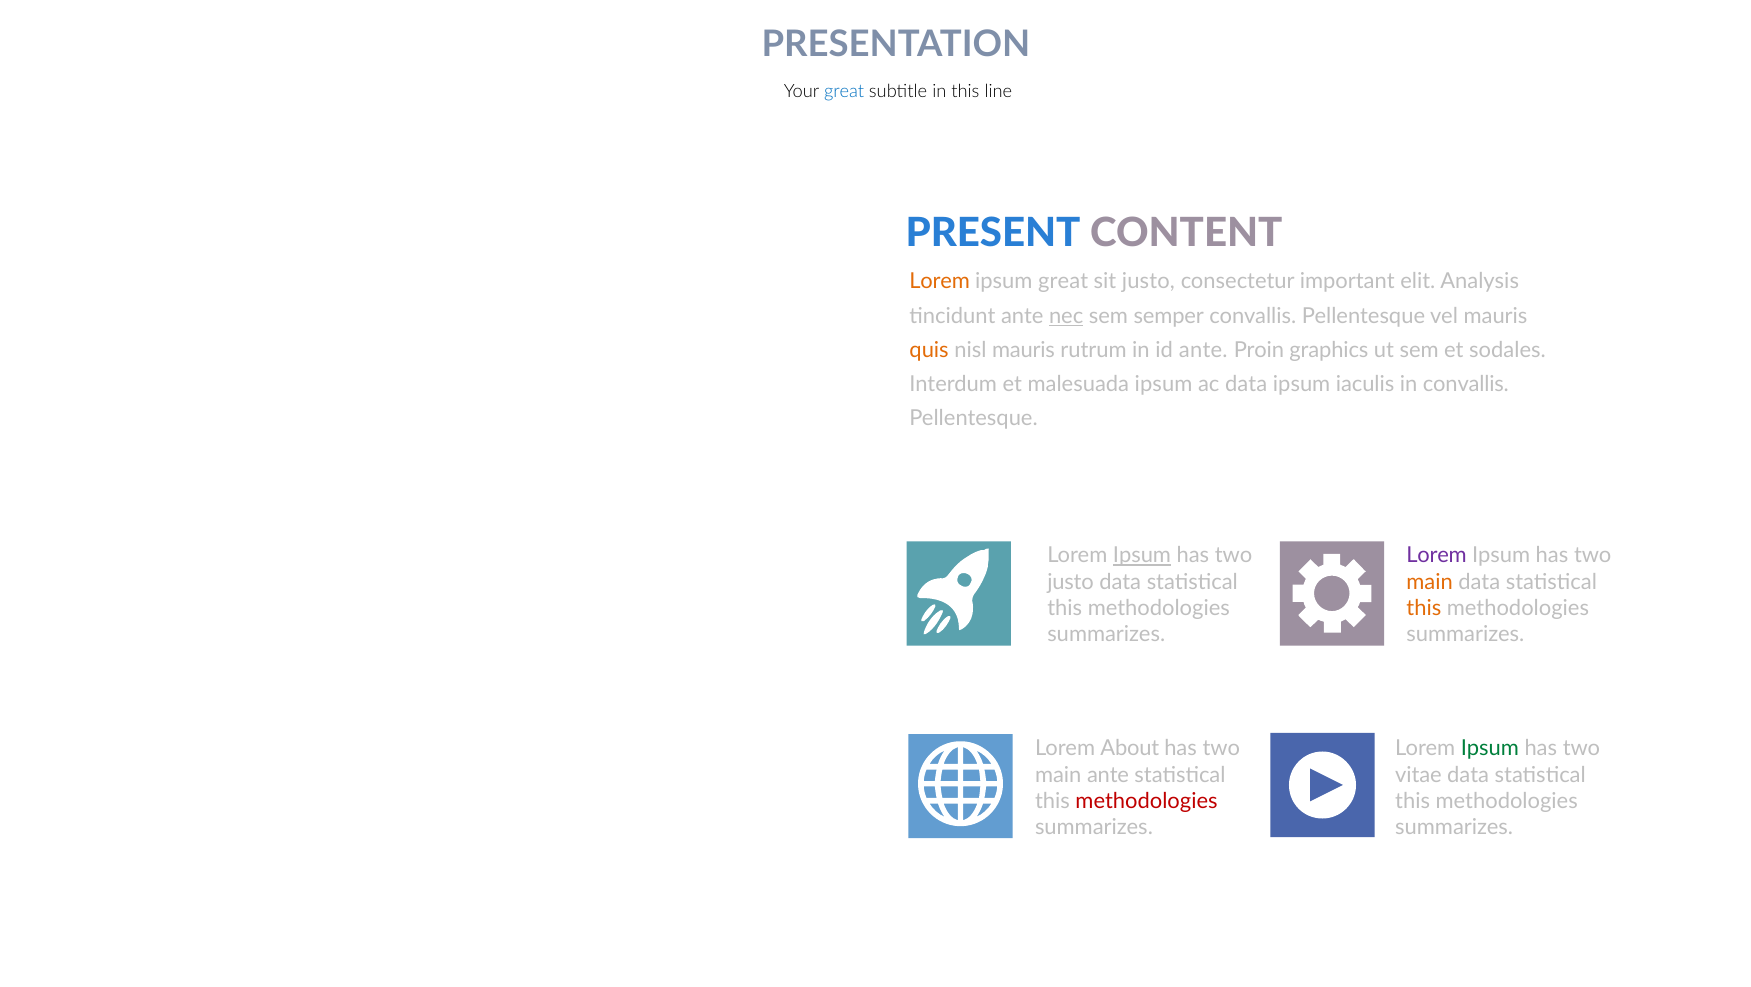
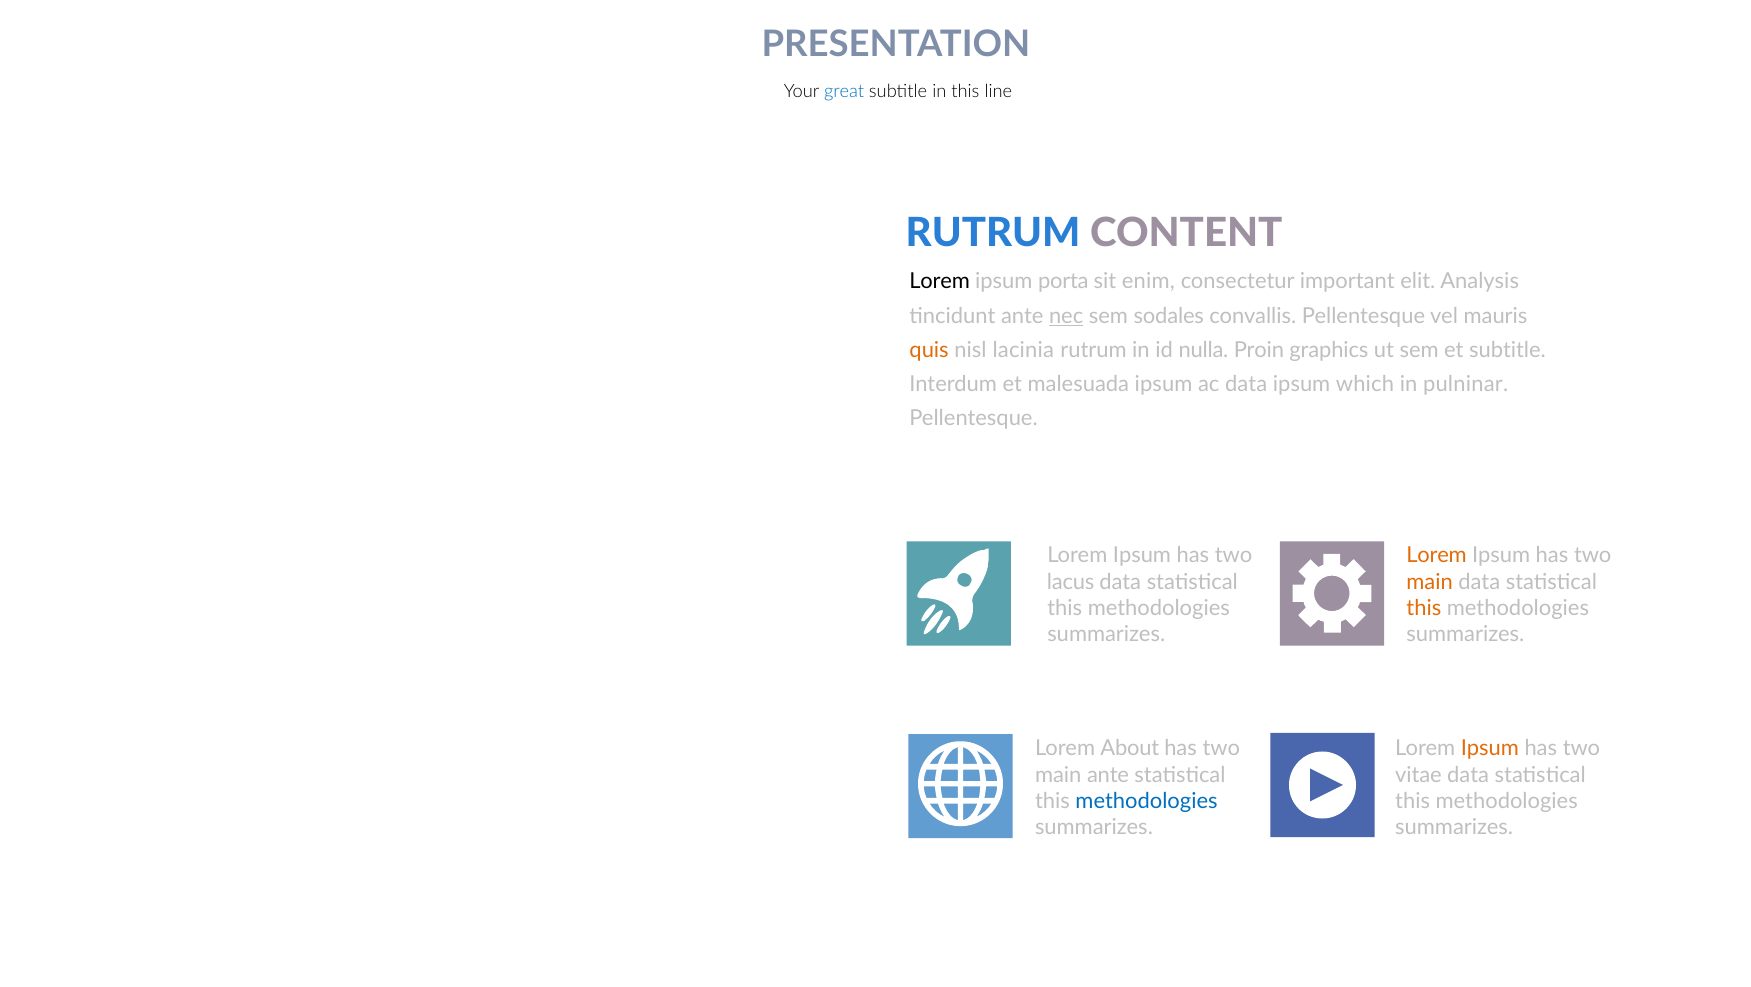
PRESENT at (993, 233): PRESENT -> RUTRUM
Lorem at (940, 282) colour: orange -> black
ipsum great: great -> porta
sit justo: justo -> enim
semper: semper -> sodales
nisl mauris: mauris -> lacinia
id ante: ante -> nulla
et sodales: sodales -> subtitle
iaculis: iaculis -> which
in convallis: convallis -> pulninar
Ipsum at (1142, 556) underline: present -> none
Lorem at (1437, 556) colour: purple -> orange
justo at (1071, 582): justo -> lacus
Ipsum at (1490, 749) colour: green -> orange
methodologies at (1147, 801) colour: red -> blue
